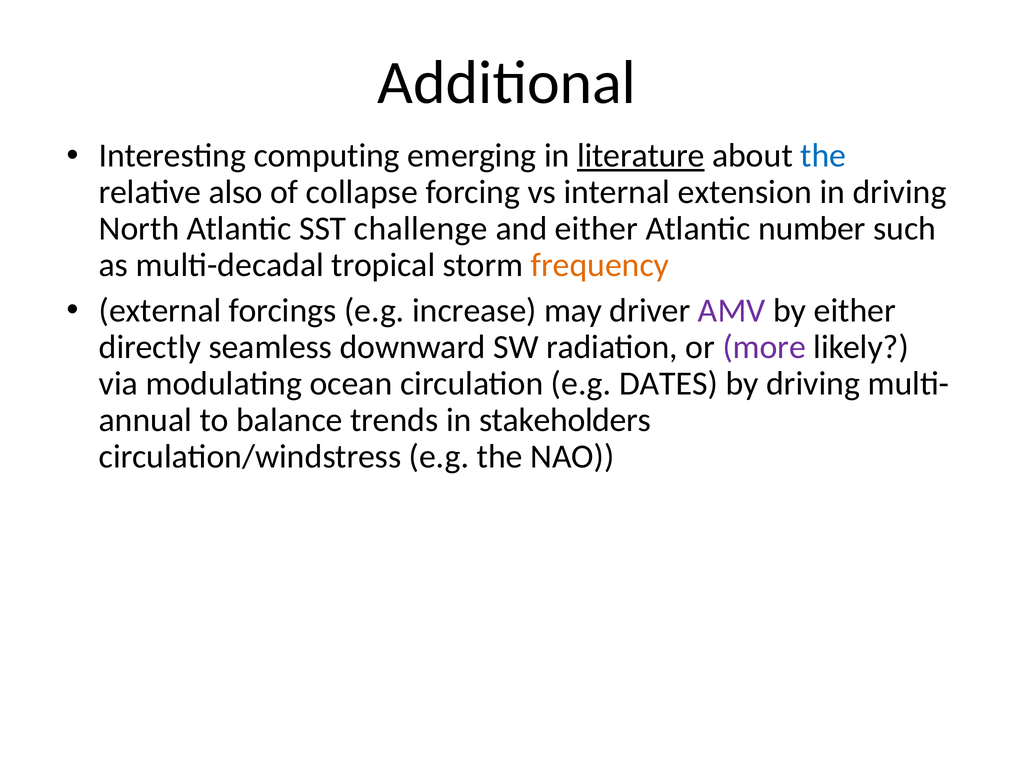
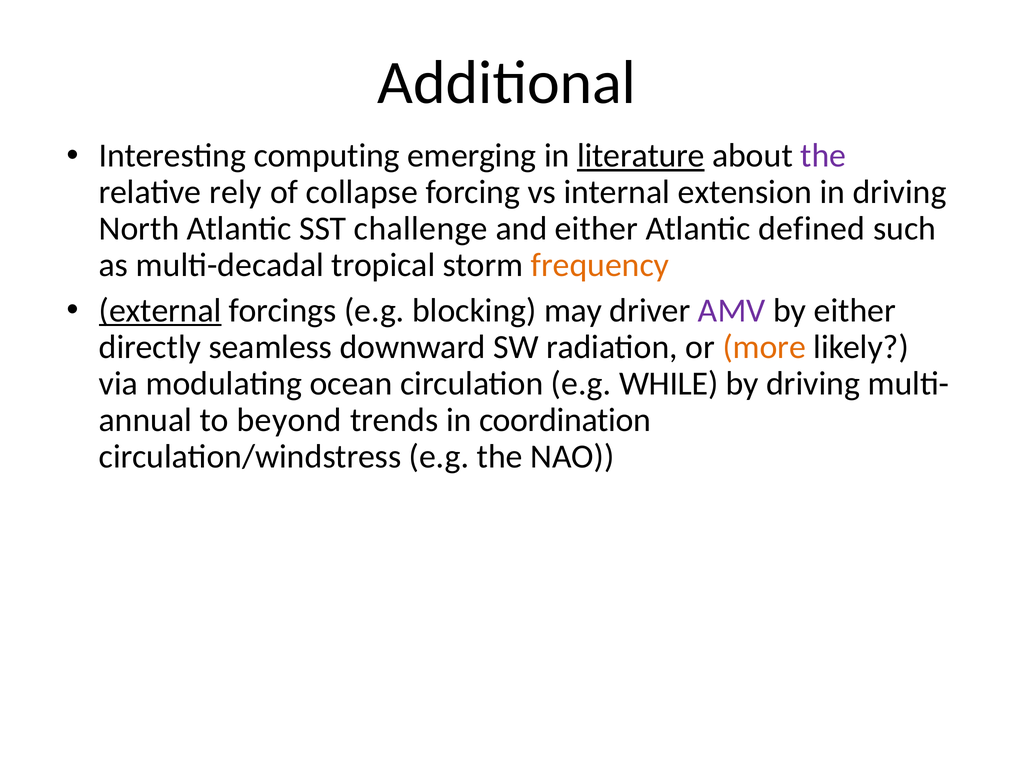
the at (823, 156) colour: blue -> purple
also: also -> rely
number: number -> defined
external underline: none -> present
increase: increase -> blocking
more colour: purple -> orange
DATES: DATES -> WHILE
balance: balance -> beyond
stakeholders: stakeholders -> coordination
